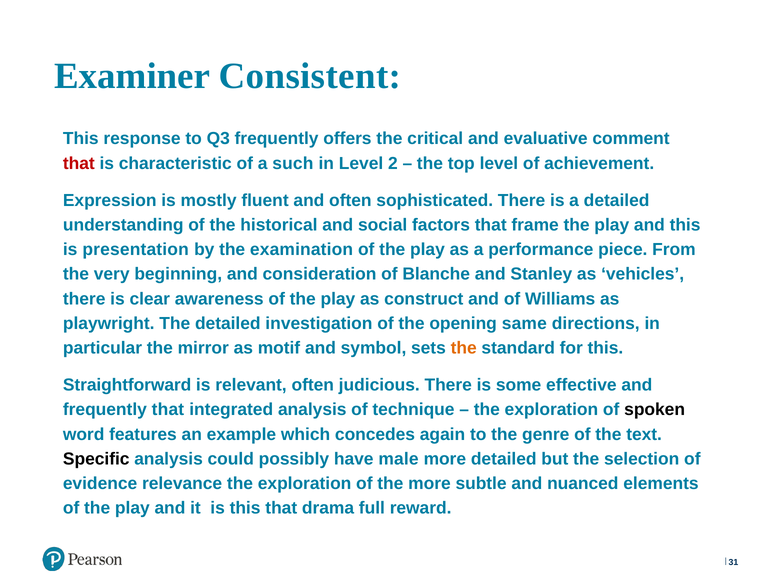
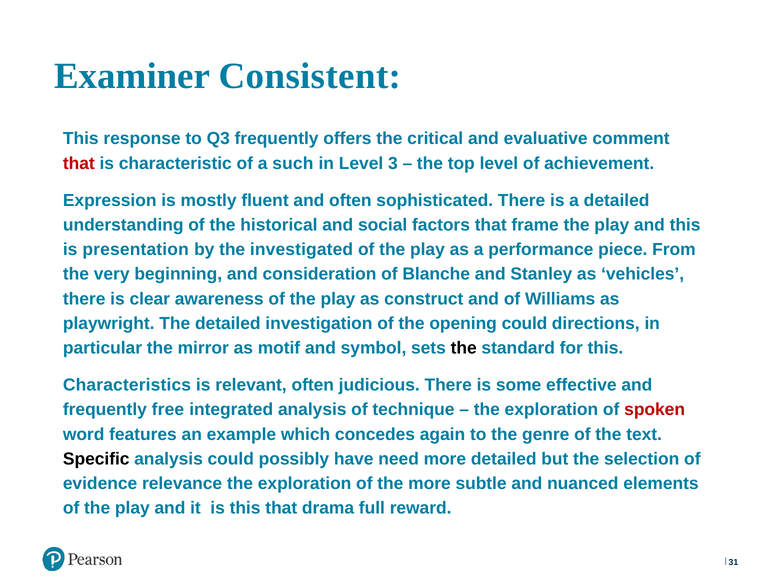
2: 2 -> 3
examination: examination -> investigated
opening same: same -> could
the at (464, 348) colour: orange -> black
Straightforward: Straightforward -> Characteristics
frequently that: that -> free
spoken colour: black -> red
male: male -> need
